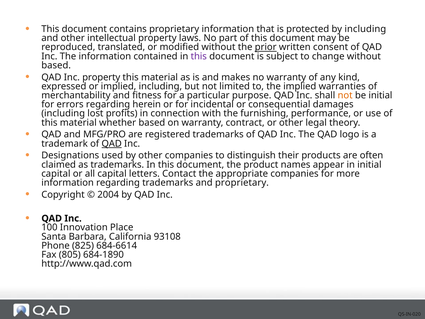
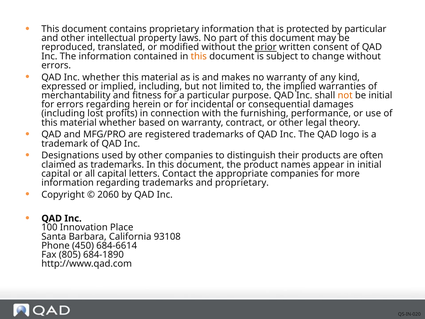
by including: including -> particular
this at (199, 56) colour: purple -> orange
based at (56, 65): based -> errors
Inc property: property -> whether
QAD at (112, 143) underline: present -> none
2004: 2004 -> 2060
825: 825 -> 450
